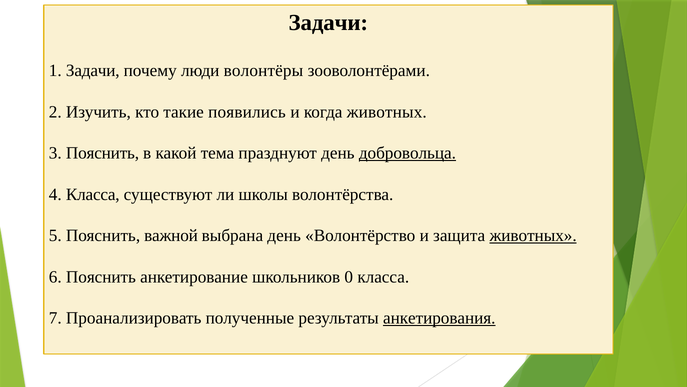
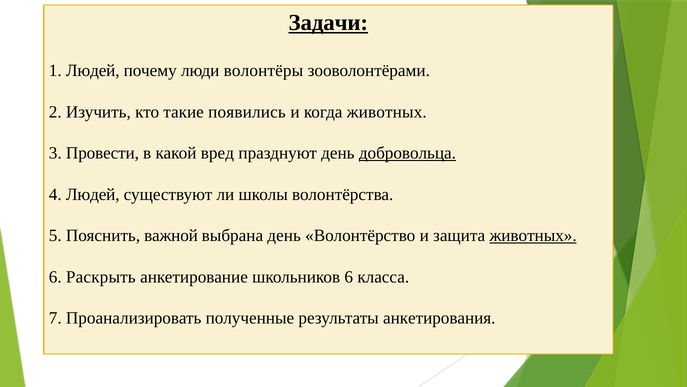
Задачи at (328, 23) underline: none -> present
1 Задачи: Задачи -> Людей
3 Пояснить: Пояснить -> Провести
тема: тема -> вред
4 Класса: Класса -> Людей
6 Пояснить: Пояснить -> Раскрыть
школьников 0: 0 -> 6
анкетирования underline: present -> none
